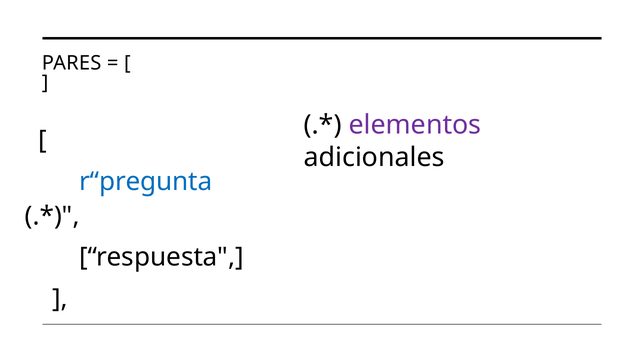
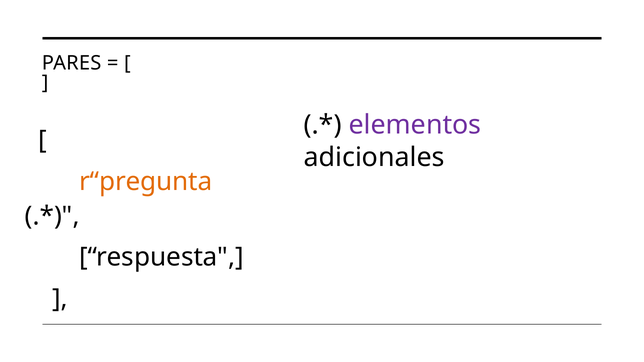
r“pregunta colour: blue -> orange
